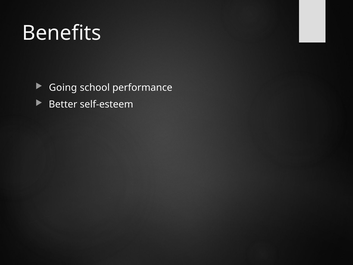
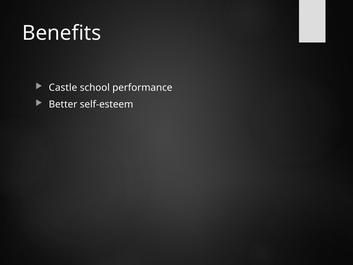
Going: Going -> Castle
